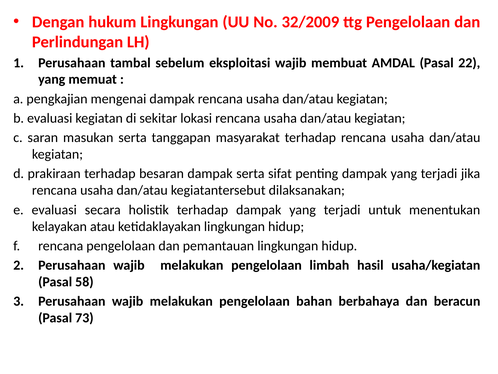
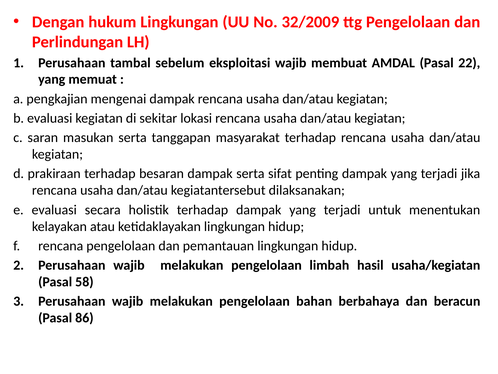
73: 73 -> 86
